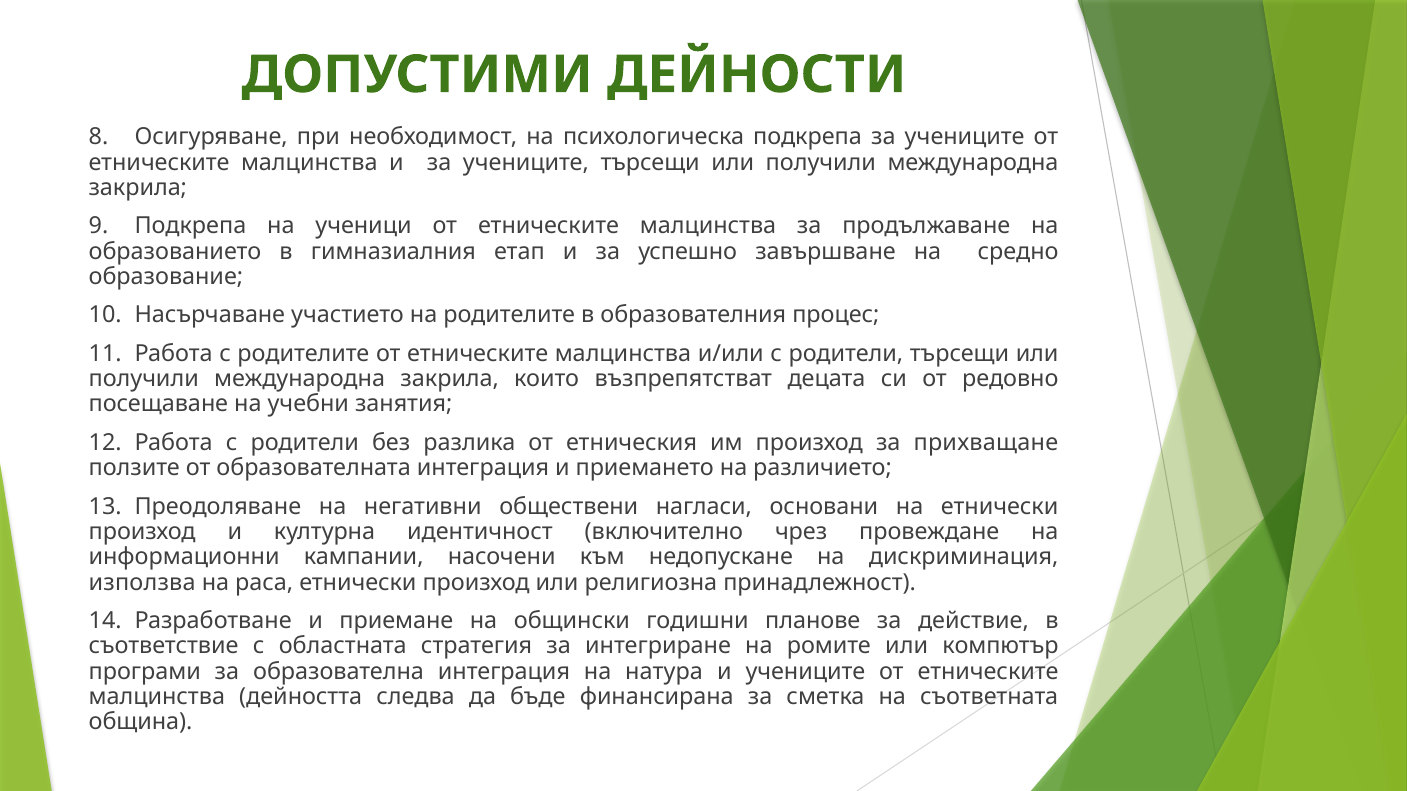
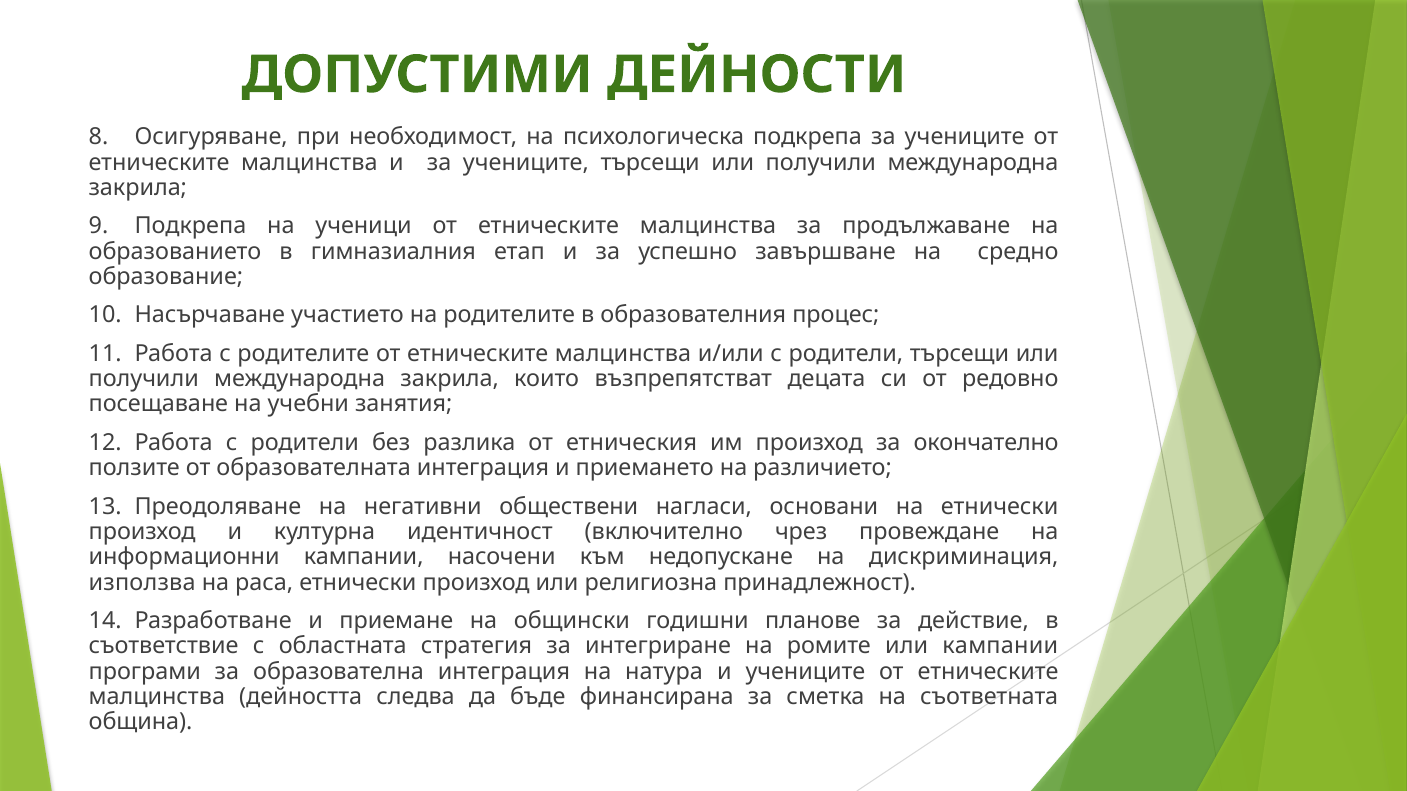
прихващане: прихващане -> окончателно
или компютър: компютър -> кампании
